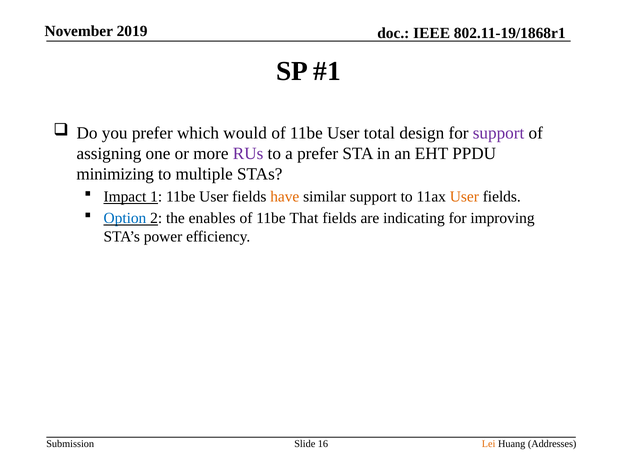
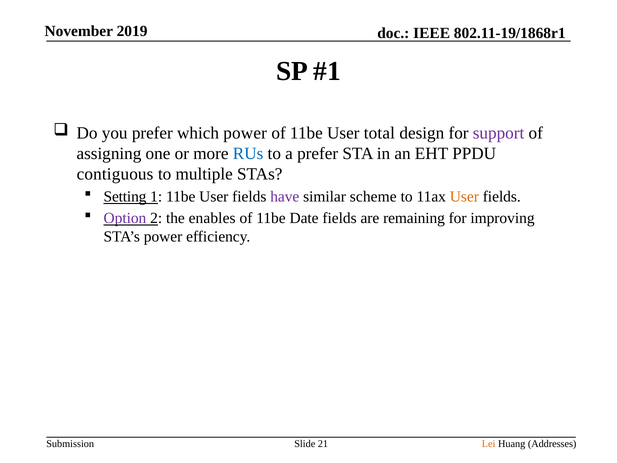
which would: would -> power
RUs colour: purple -> blue
minimizing: minimizing -> contiguous
Impact: Impact -> Setting
have colour: orange -> purple
similar support: support -> scheme
Option colour: blue -> purple
That: That -> Date
indicating: indicating -> remaining
16: 16 -> 21
